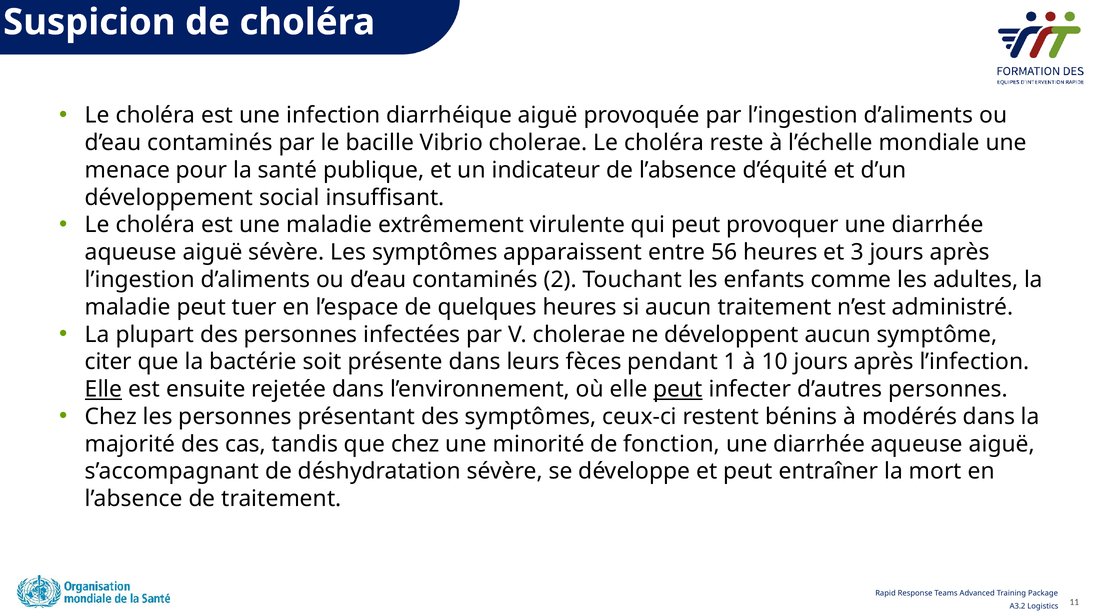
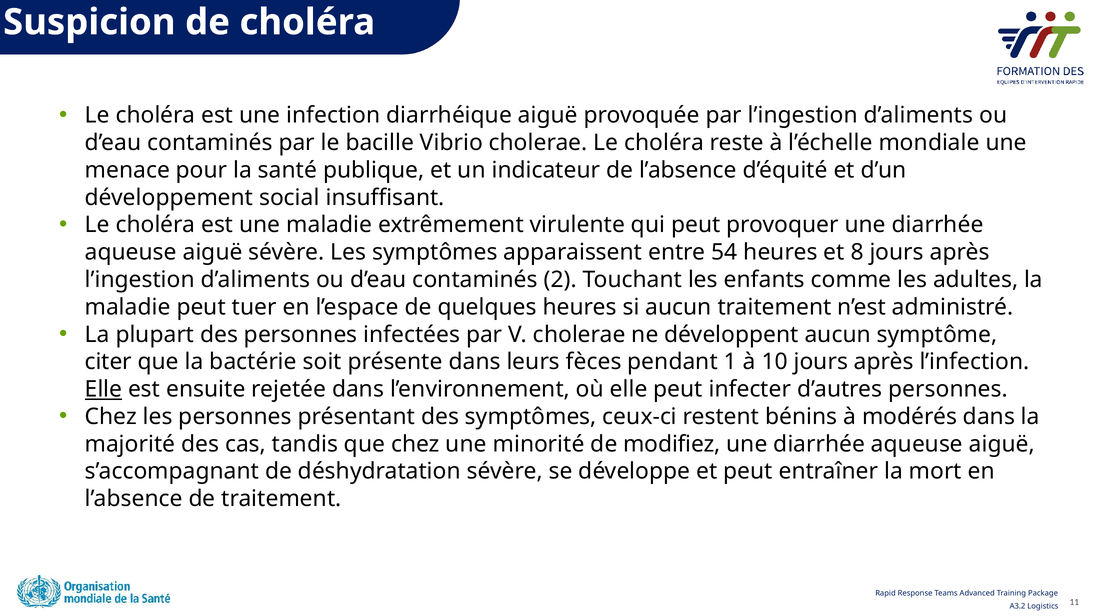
56: 56 -> 54
3: 3 -> 8
peut at (678, 390) underline: present -> none
fonction: fonction -> modifiez
